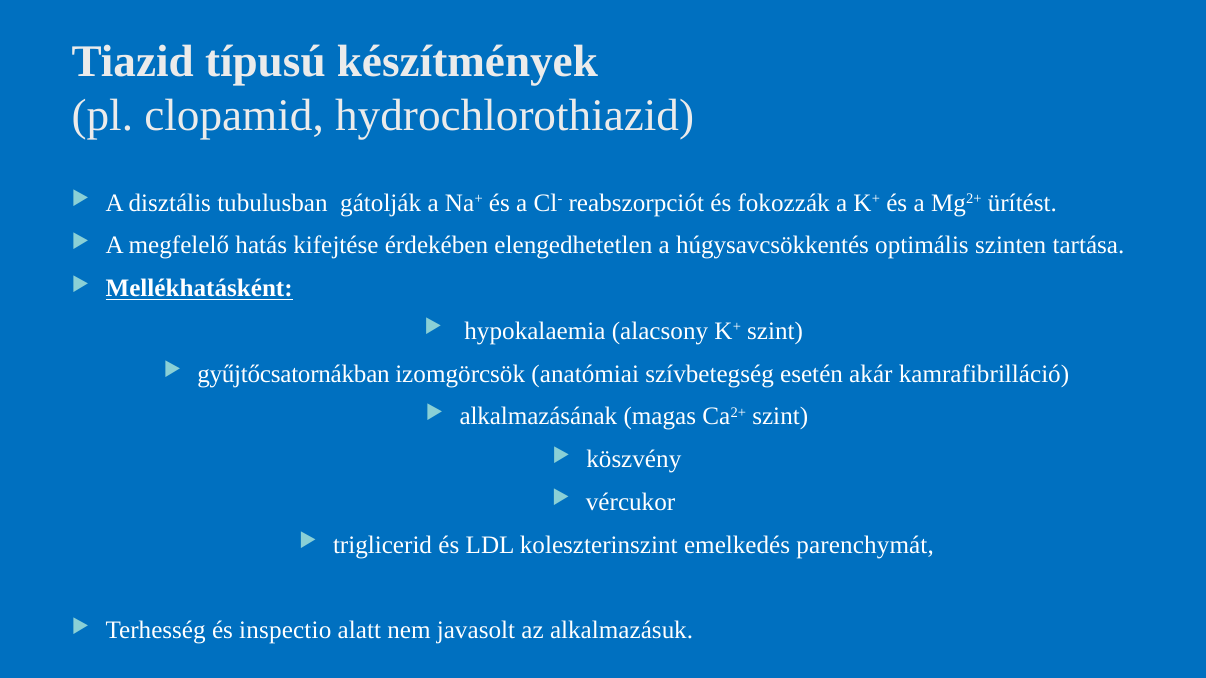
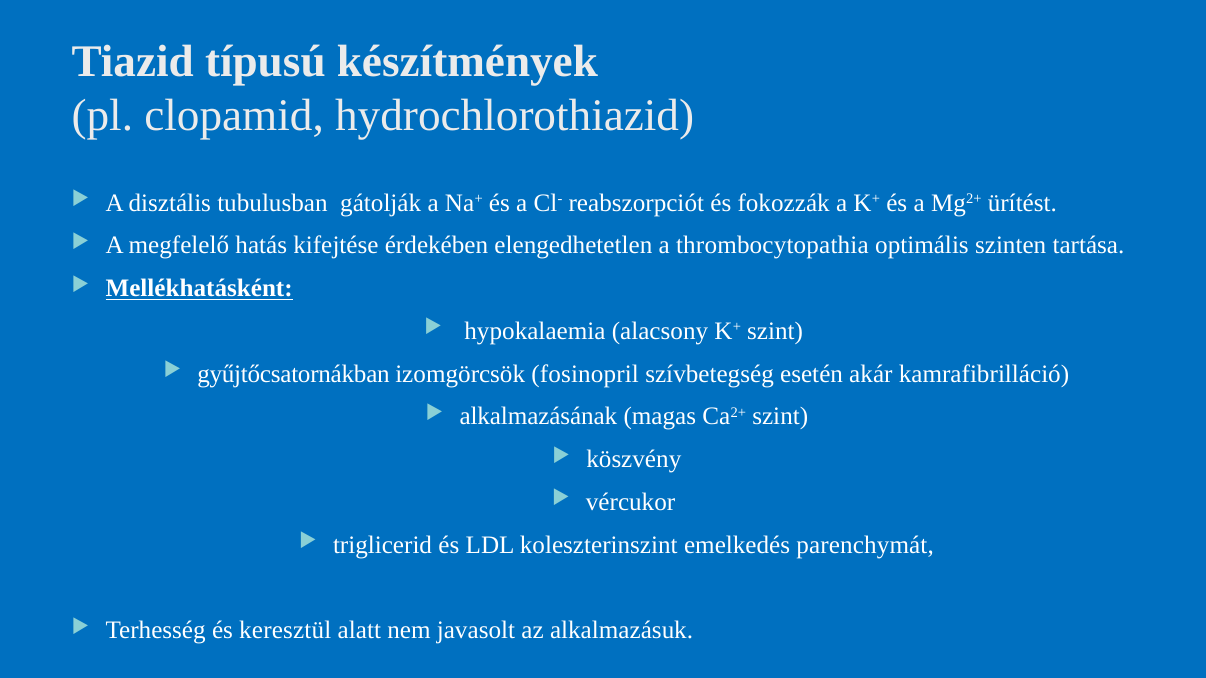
húgysavcsökkentés: húgysavcsökkentés -> thrombocytopathia
anatómiai: anatómiai -> fosinopril
inspectio: inspectio -> keresztül
